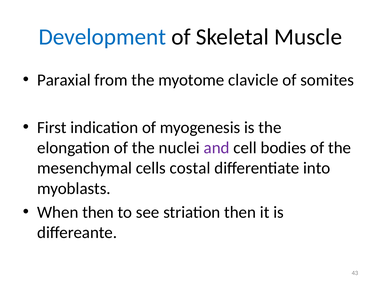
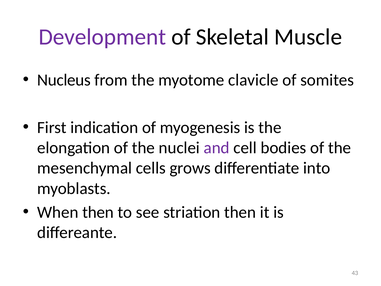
Development colour: blue -> purple
Paraxial: Paraxial -> Nucleus
costal: costal -> grows
